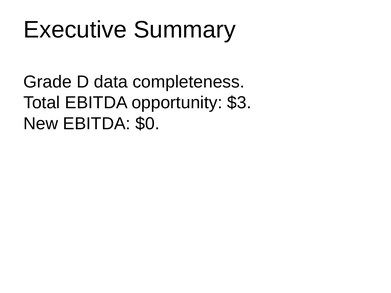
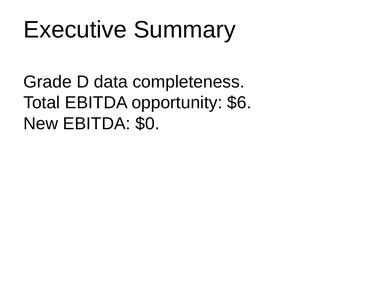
$3: $3 -> $6
